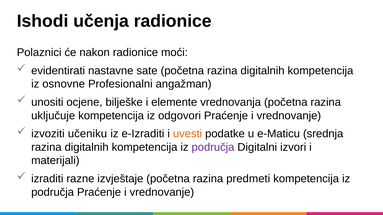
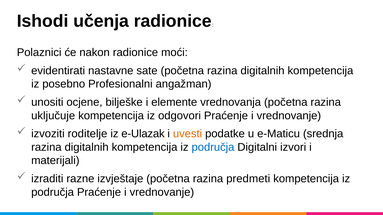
osnovne: osnovne -> posebno
učeniku: učeniku -> roditelje
e-Izraditi: e-Izraditi -> e-Ulazak
područja at (213, 147) colour: purple -> blue
